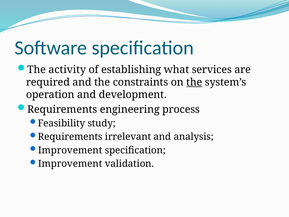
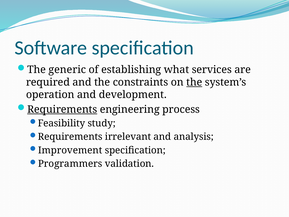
activity: activity -> generic
Requirements at (62, 109) underline: none -> present
Improvement at (70, 164): Improvement -> Programmers
